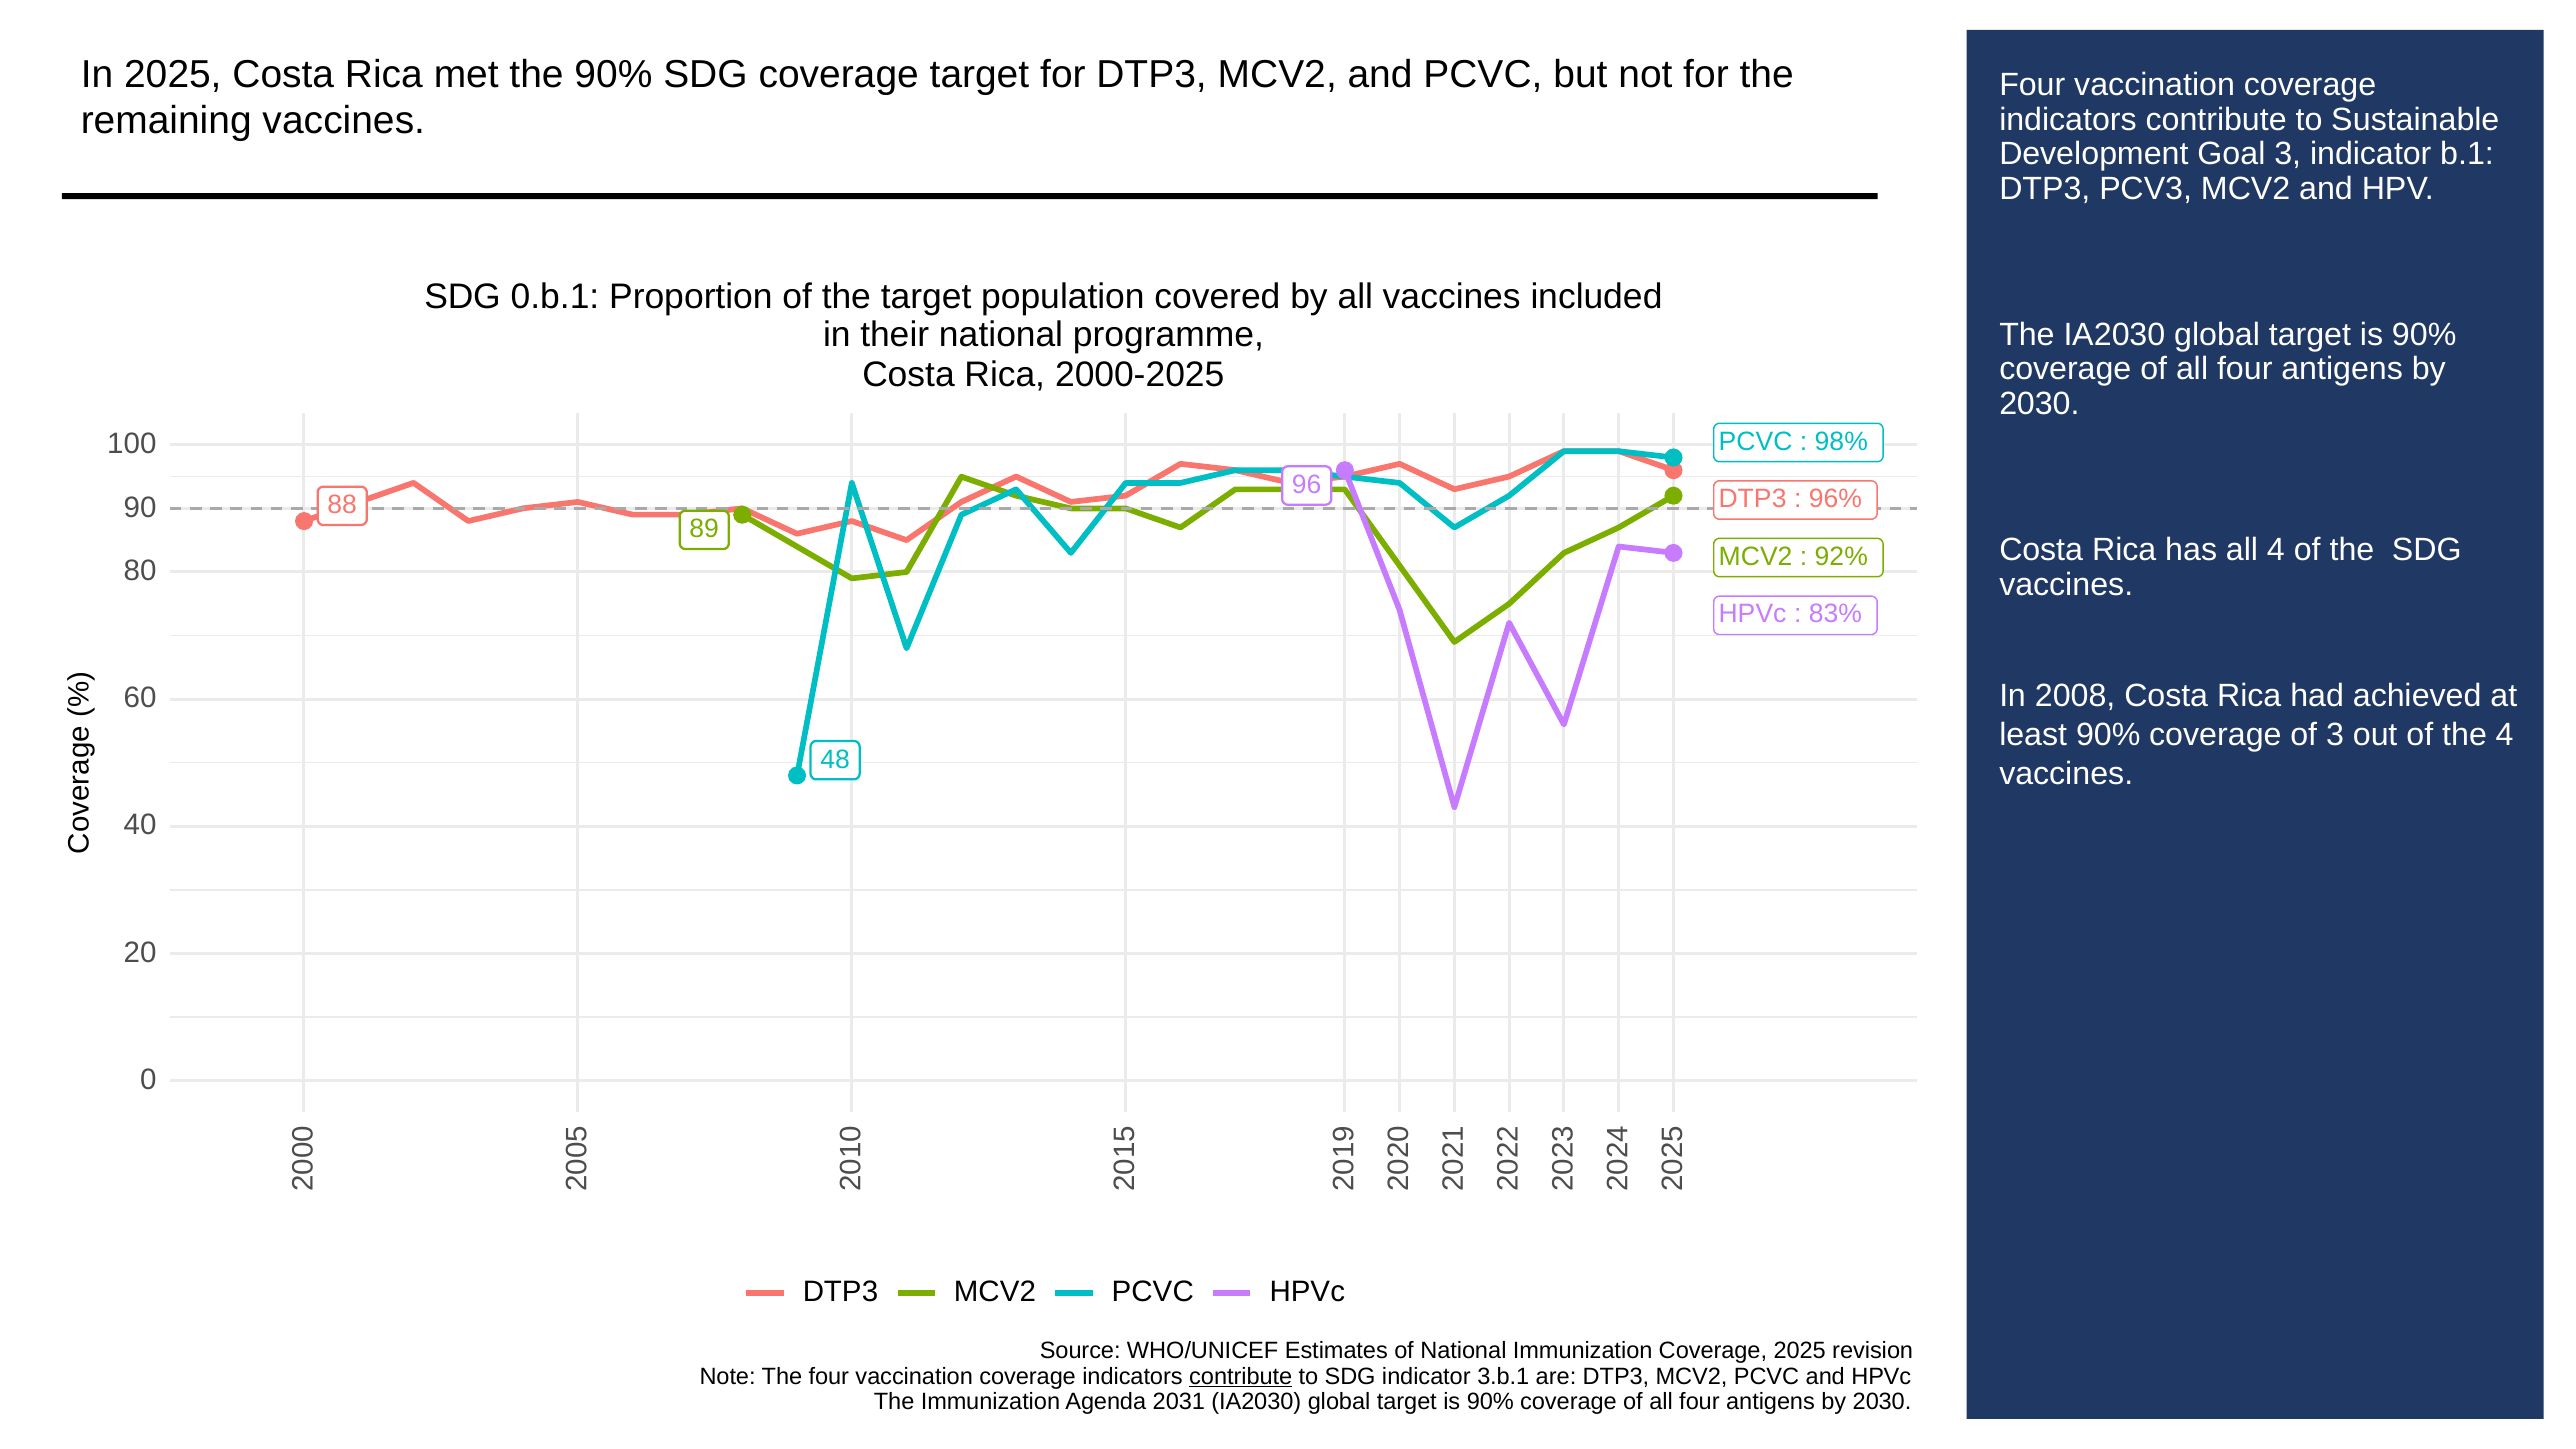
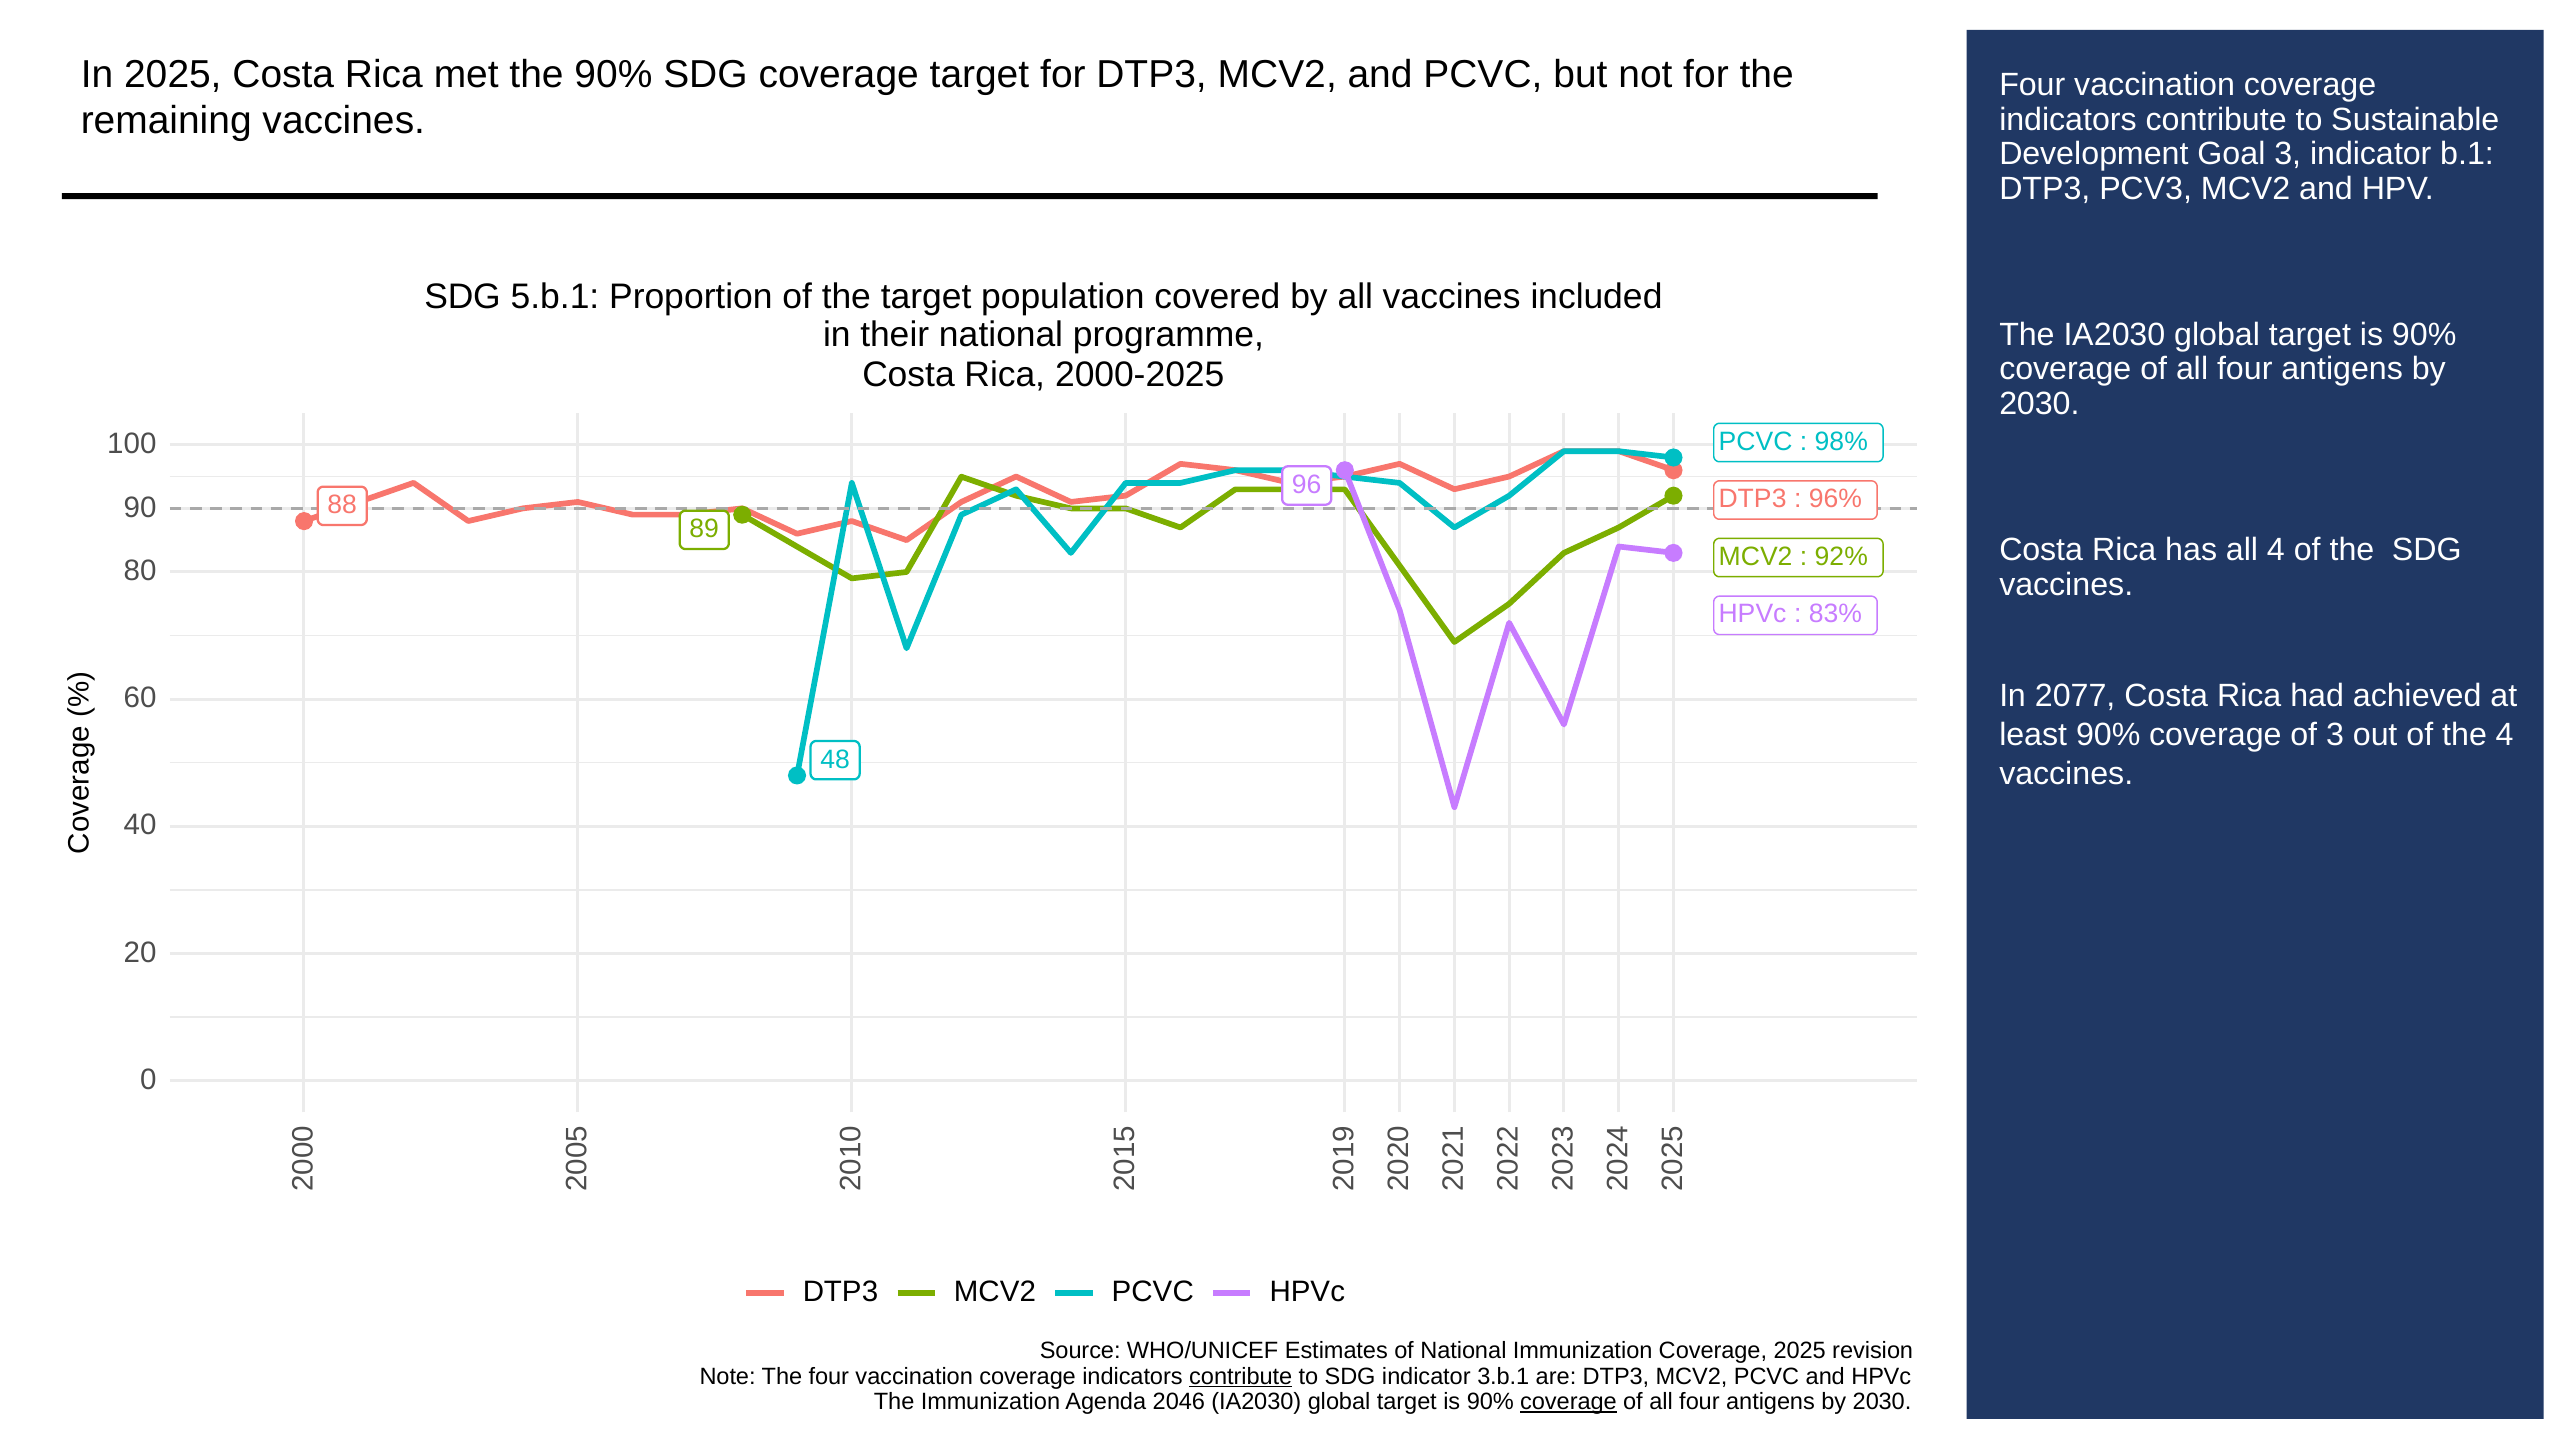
0.b.1: 0.b.1 -> 5.b.1
2008: 2008 -> 2077
2031: 2031 -> 2046
coverage at (1568, 1402) underline: none -> present
